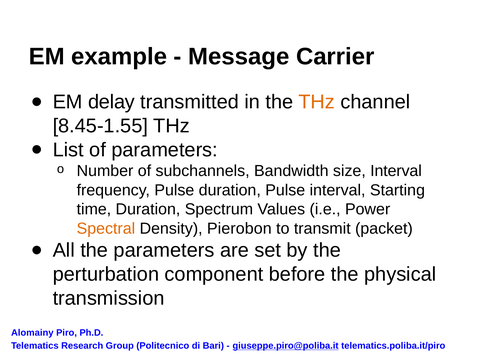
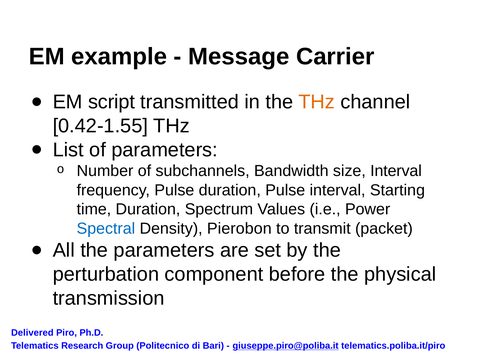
delay: delay -> script
8.45-1.55: 8.45-1.55 -> 0.42-1.55
Spectral colour: orange -> blue
Alomainy: Alomainy -> Delivered
